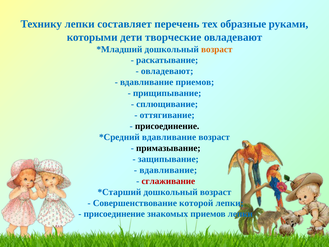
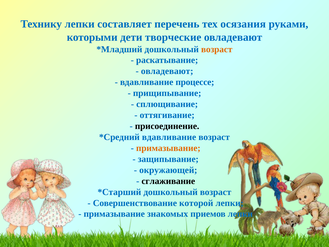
образные: образные -> осязания
вдавливание приемов: приемов -> процессе
примазывание at (168, 148) colour: black -> orange
вдавливание at (168, 170): вдавливание -> окружающей
сглаживание colour: red -> black
присоединение at (114, 214): присоединение -> примазывание
